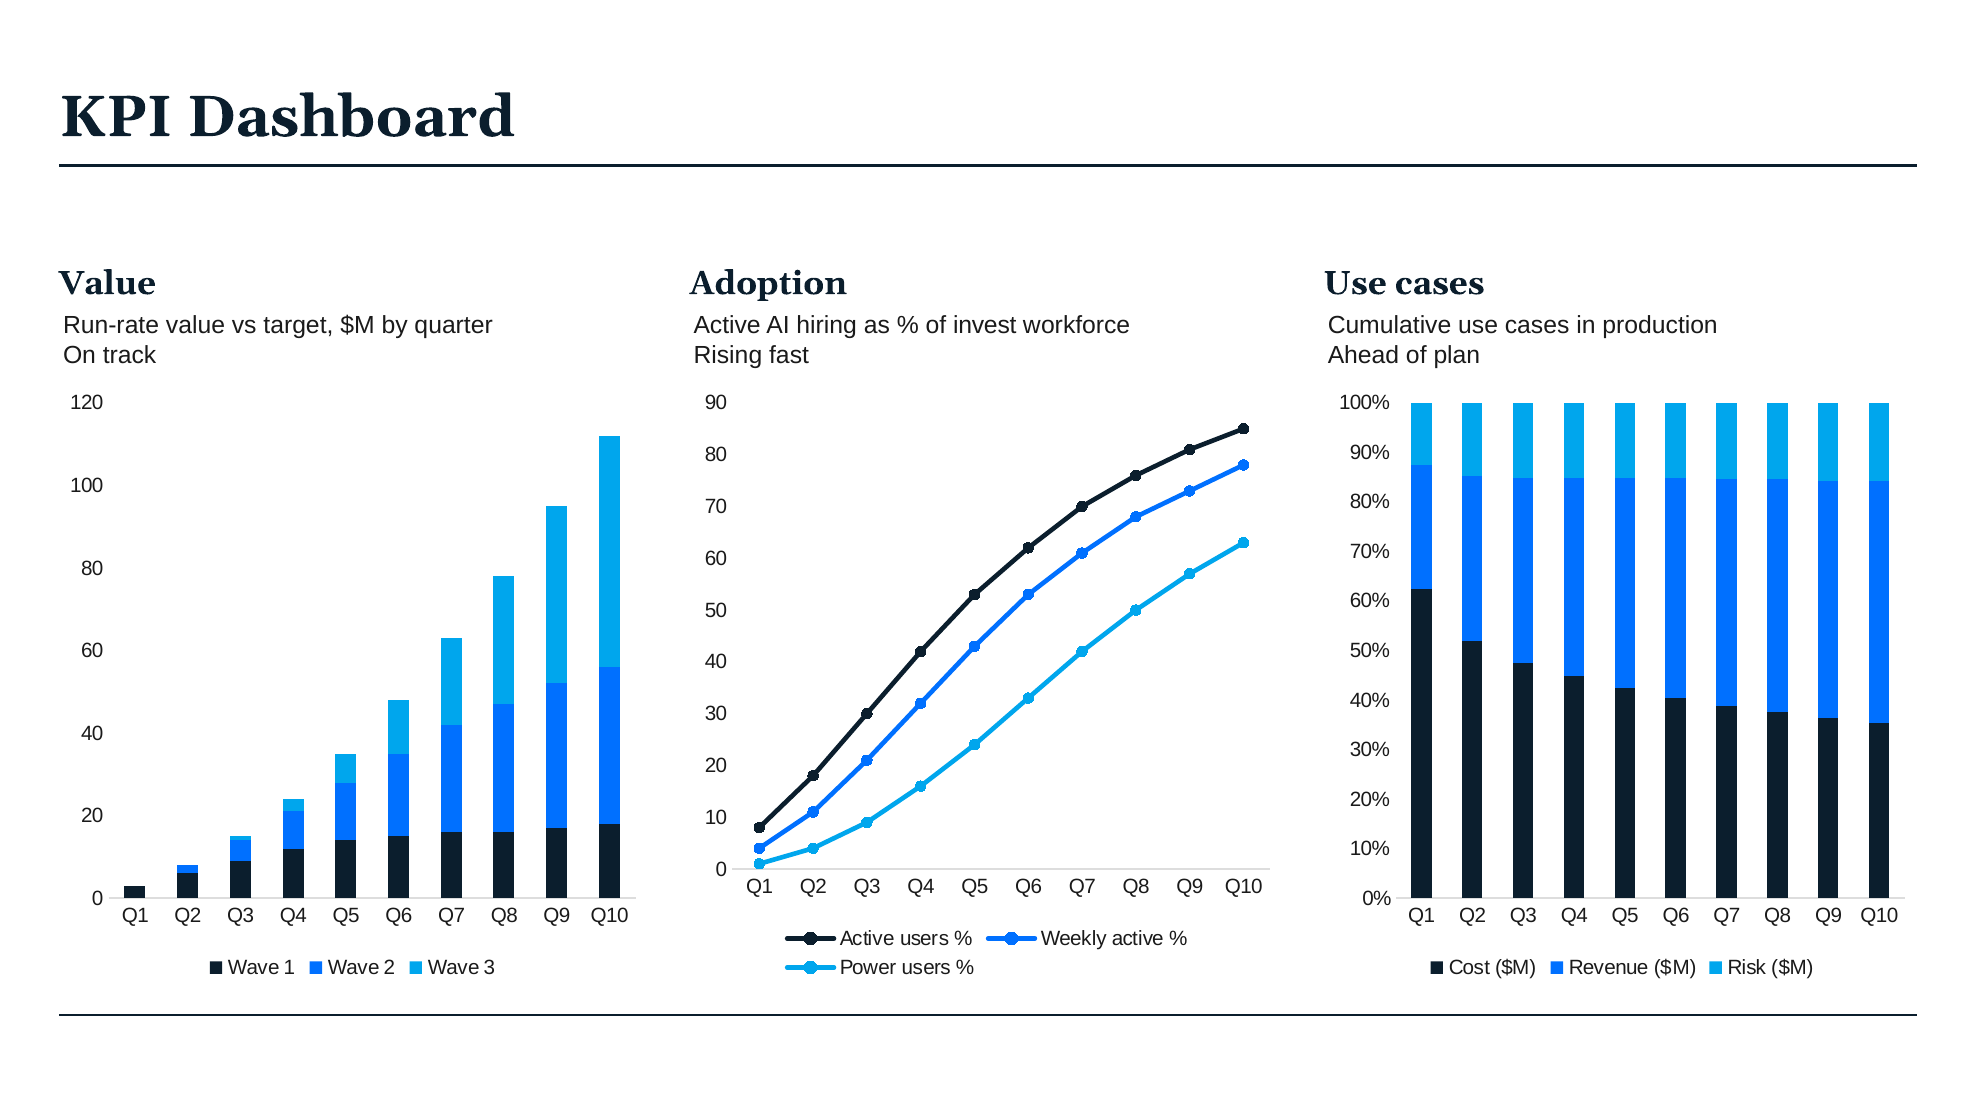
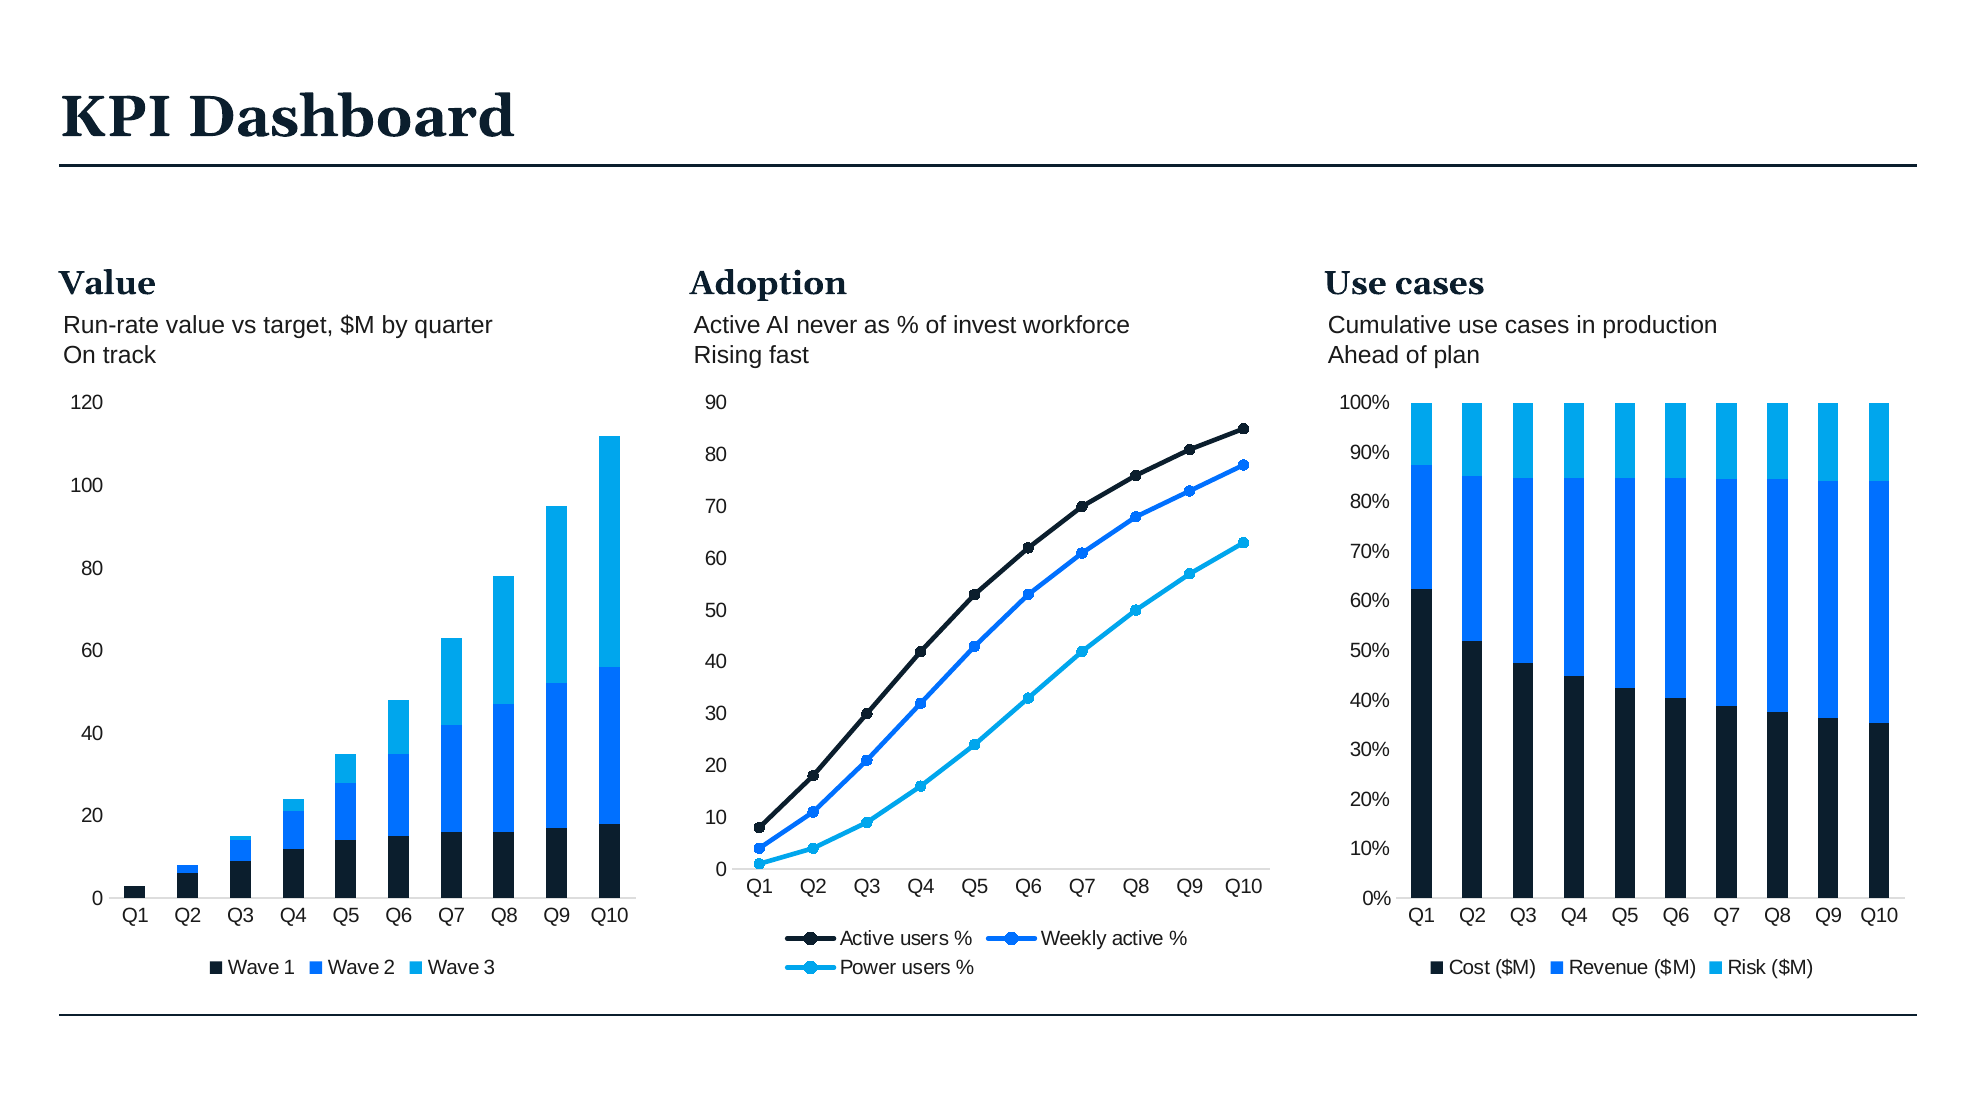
hiring: hiring -> never
